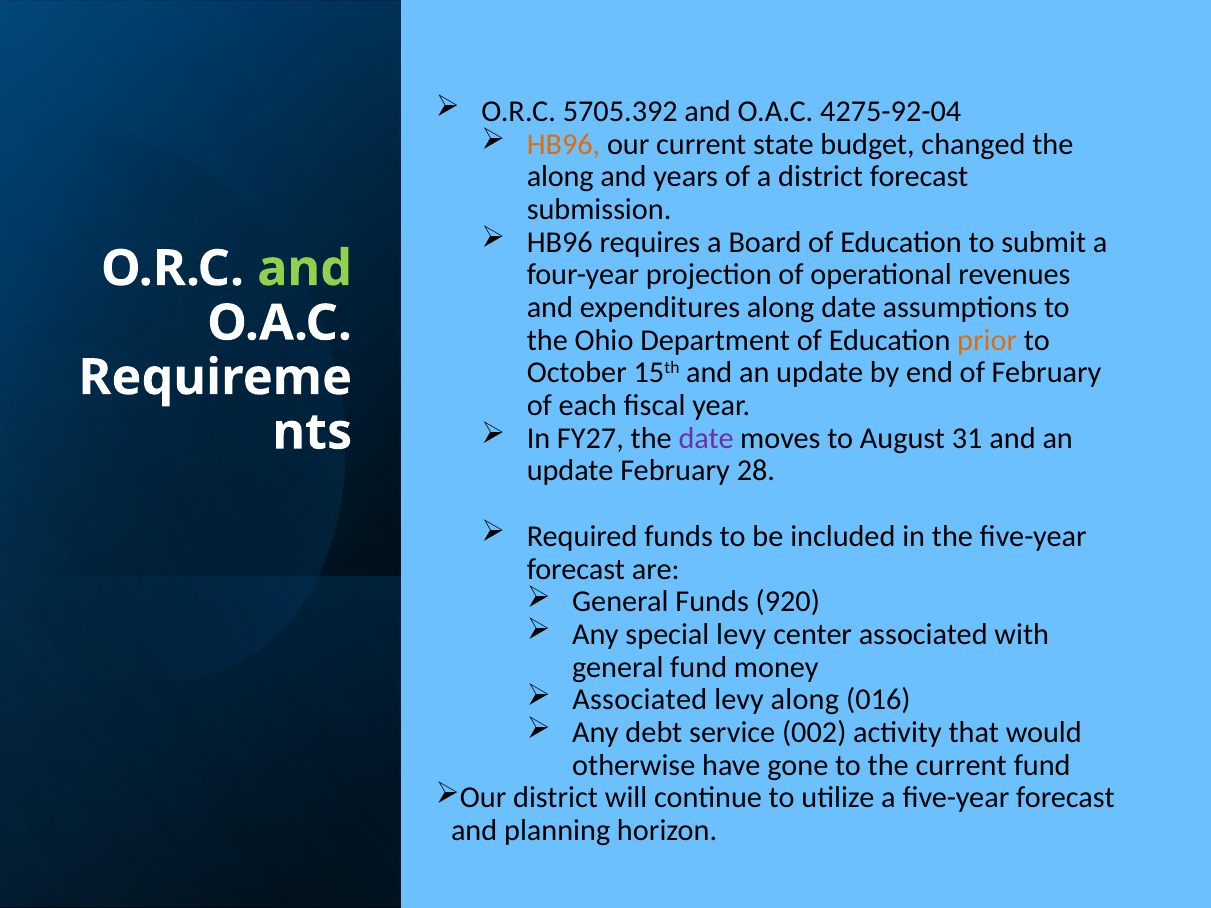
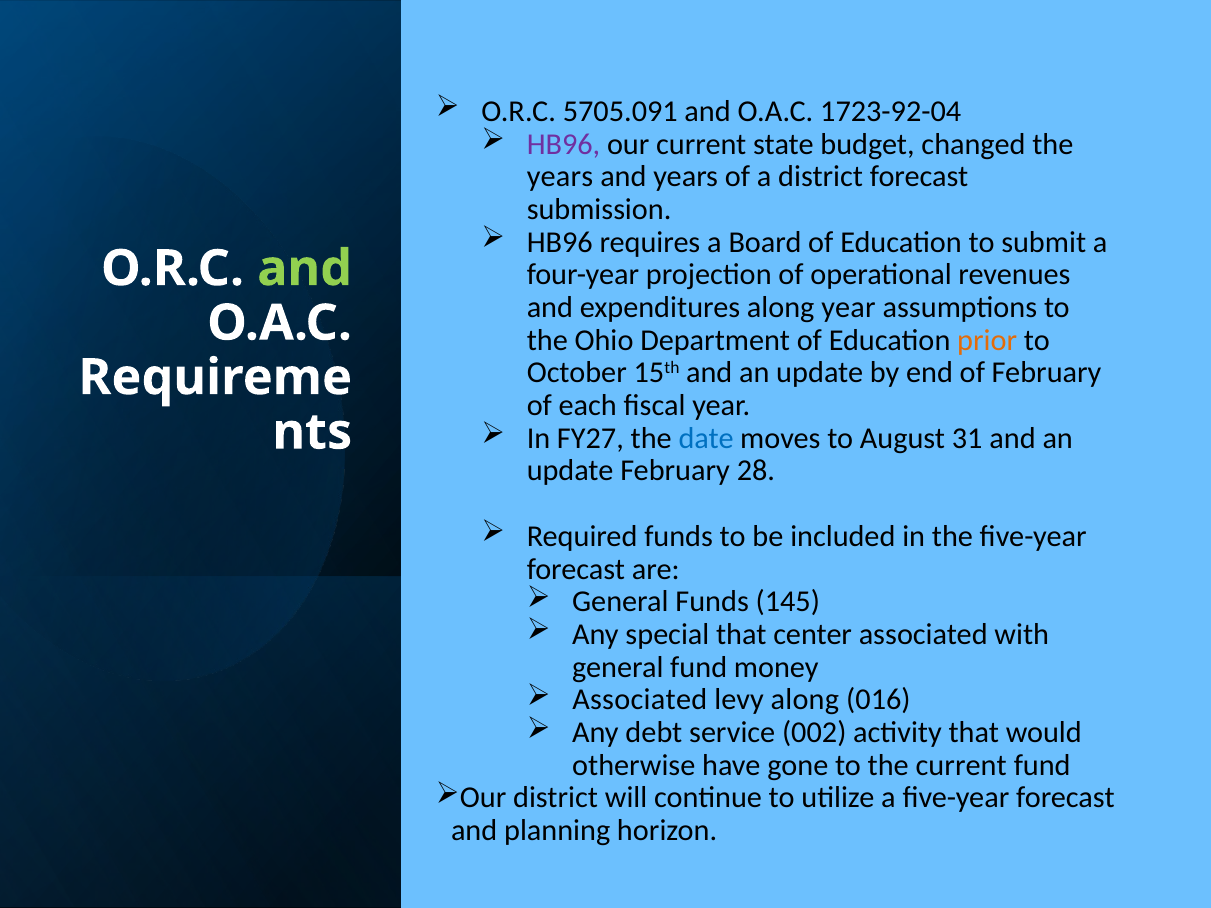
5705.392: 5705.392 -> 5705.091
4275-92-04: 4275-92-04 -> 1723-92-04
HB96 at (564, 144) colour: orange -> purple
along at (560, 177): along -> years
along date: date -> year
date at (706, 438) colour: purple -> blue
920: 920 -> 145
special levy: levy -> that
